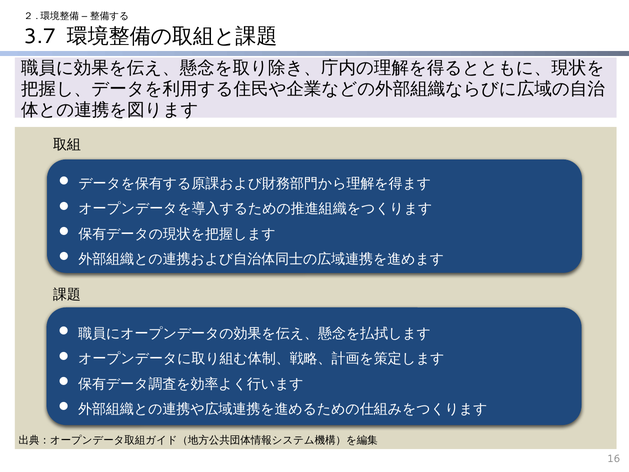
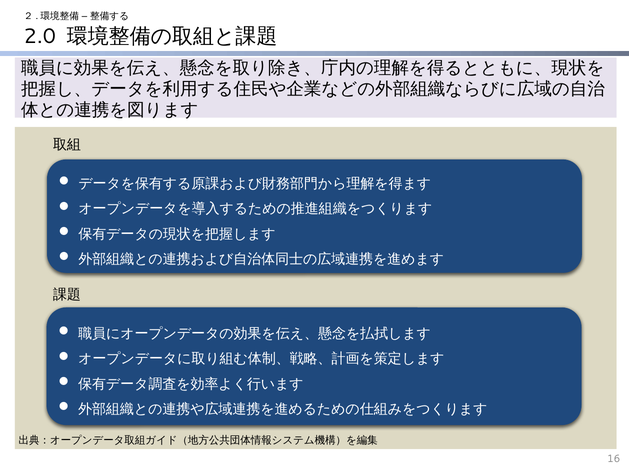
3.7: 3.7 -> 2.0
